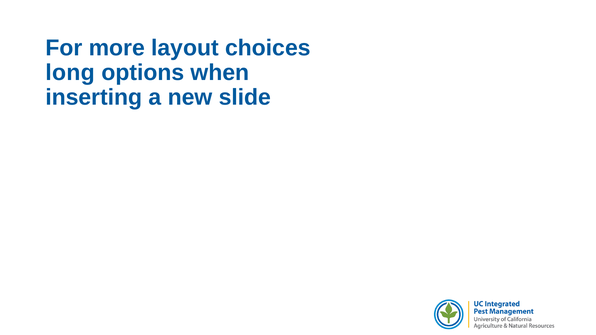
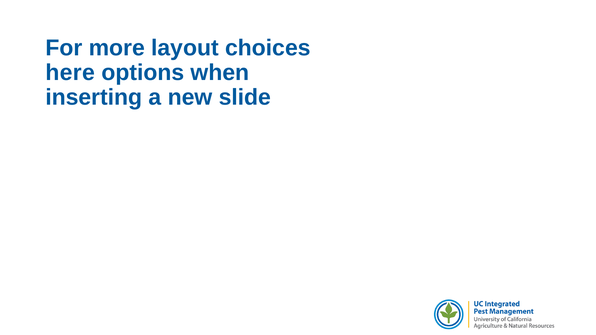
long: long -> here
